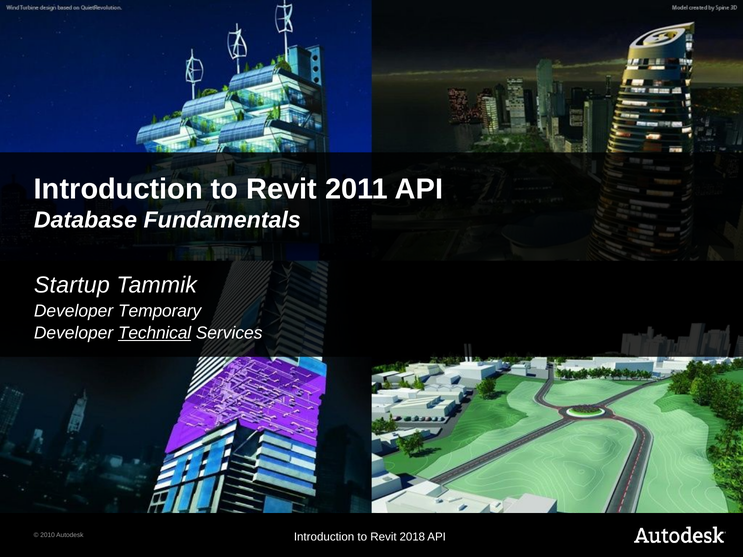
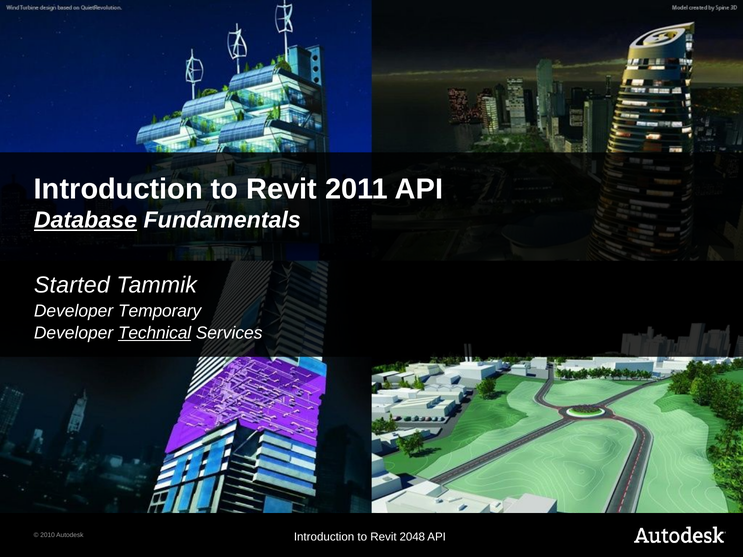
Database underline: none -> present
Startup: Startup -> Started
2018: 2018 -> 2048
